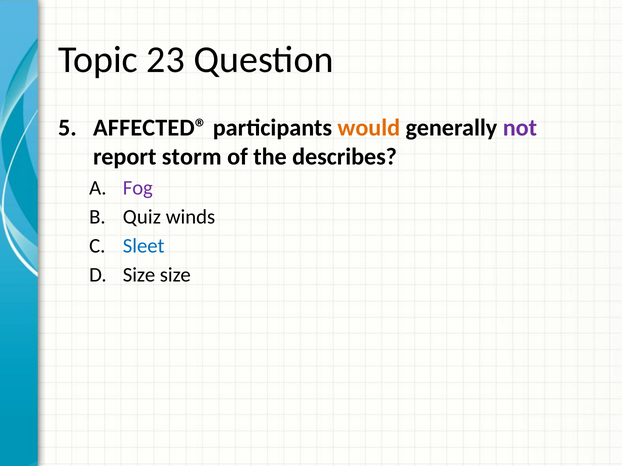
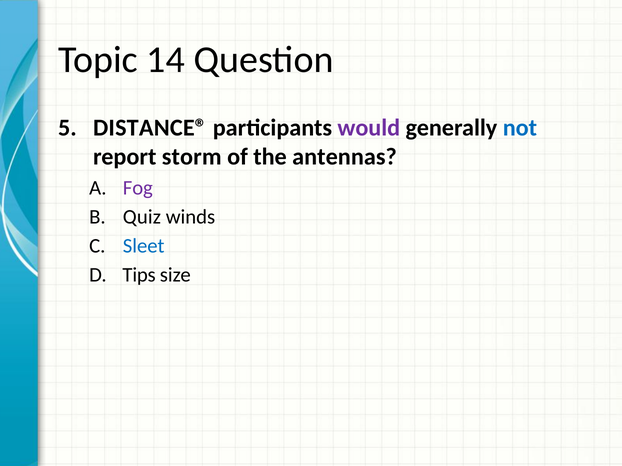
23: 23 -> 14
AFFECTED®: AFFECTED® -> DISTANCE®
would colour: orange -> purple
not colour: purple -> blue
describes: describes -> antennas
Size at (139, 275): Size -> Tips
